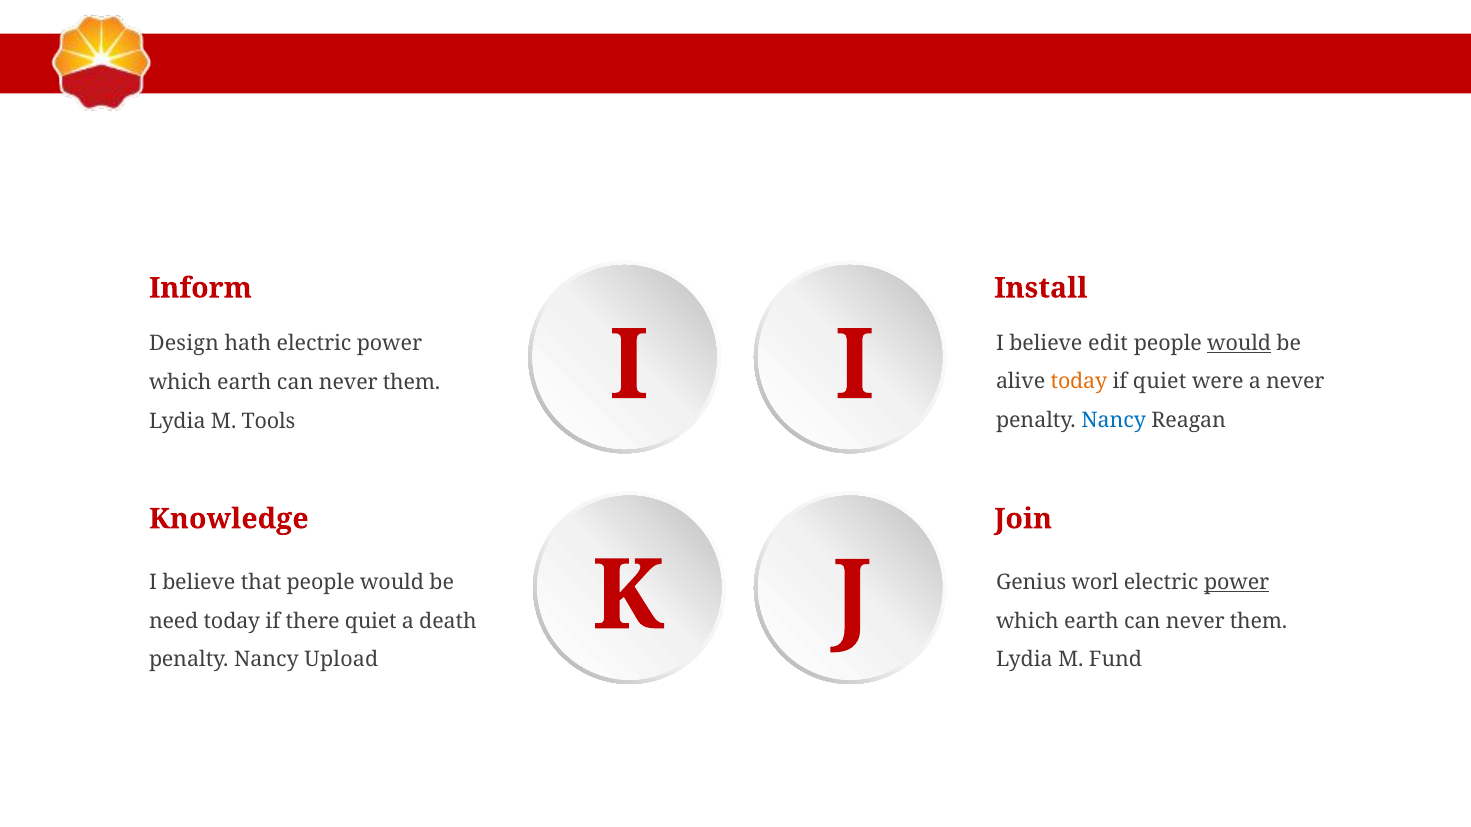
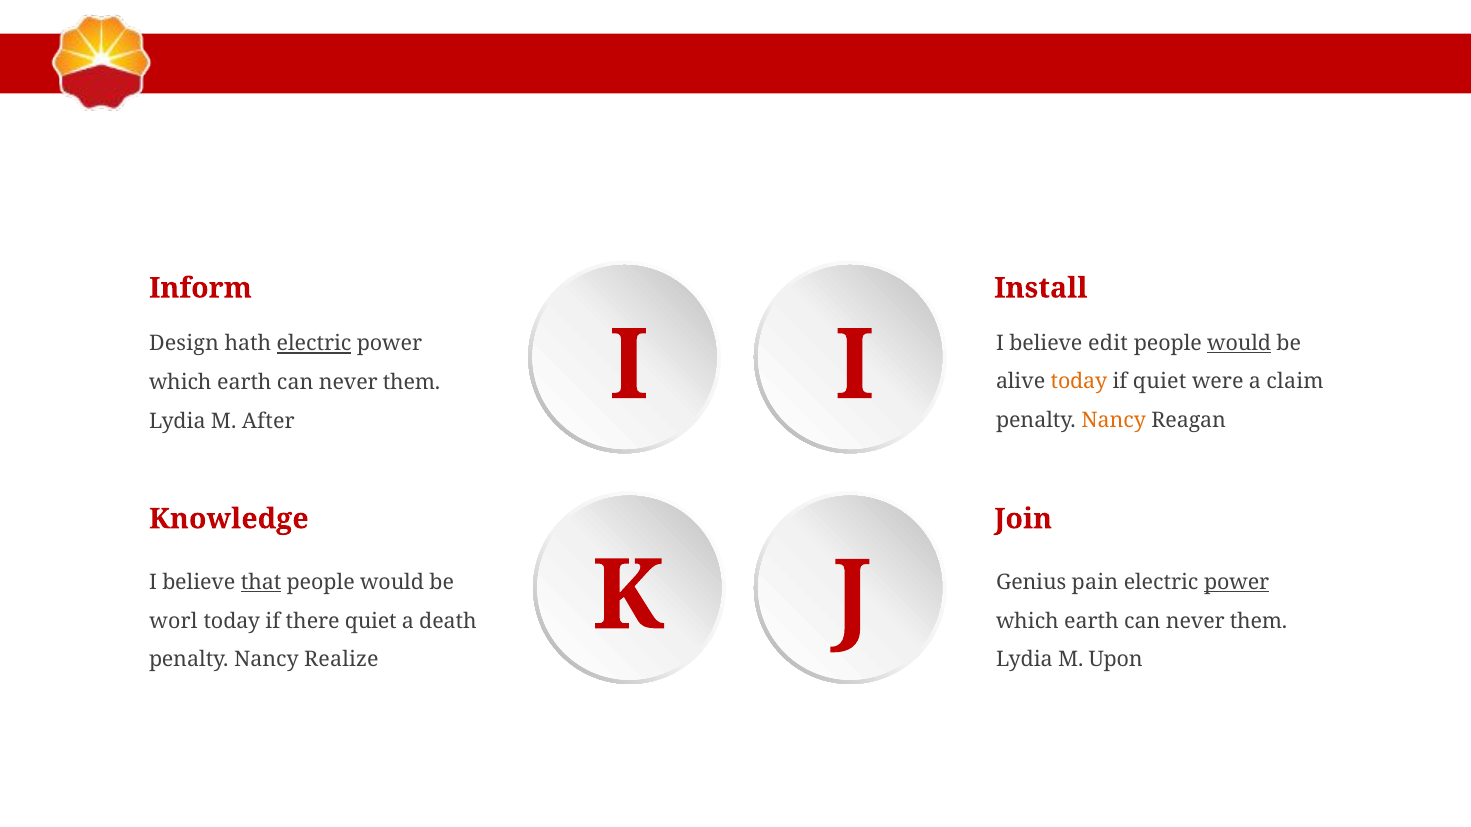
electric at (314, 344) underline: none -> present
a never: never -> claim
Nancy at (1114, 420) colour: blue -> orange
Tools: Tools -> After
that underline: none -> present
worl: worl -> pain
need: need -> worl
Upload: Upload -> Realize
Fund: Fund -> Upon
